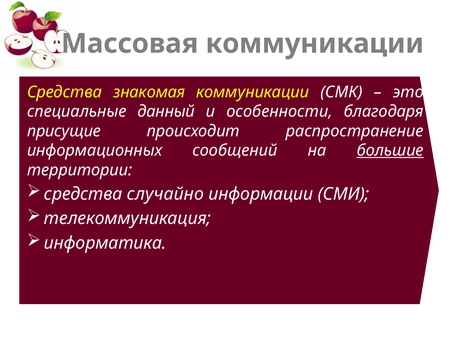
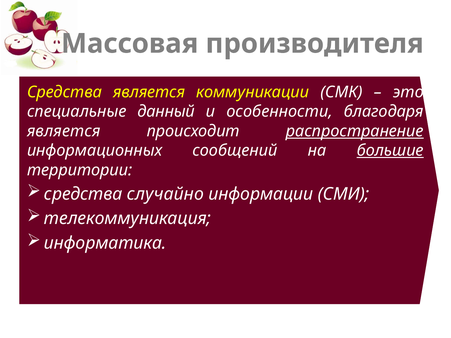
Массовая коммуникации: коммуникации -> производителя
Средства знакомая: знакомая -> является
присущие at (64, 131): присущие -> является
распространение underline: none -> present
